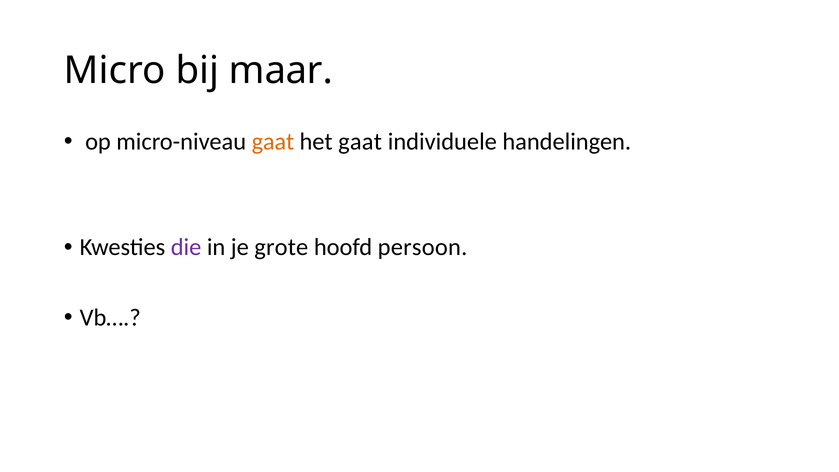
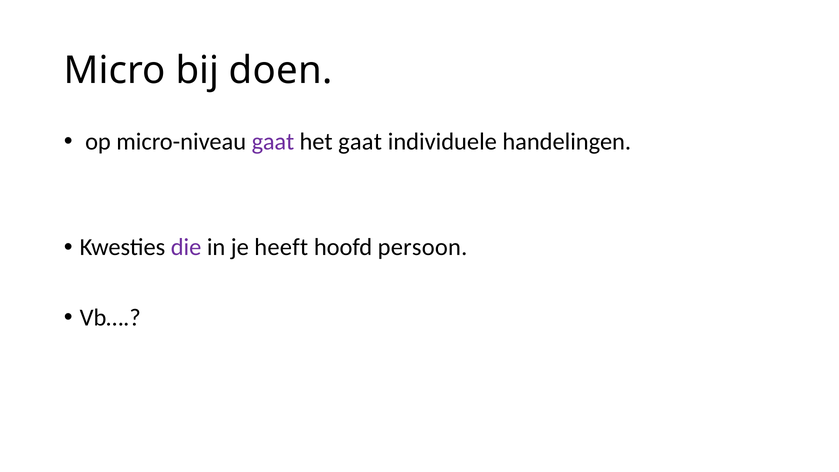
maar: maar -> doen
gaat at (273, 142) colour: orange -> purple
grote: grote -> heeft
